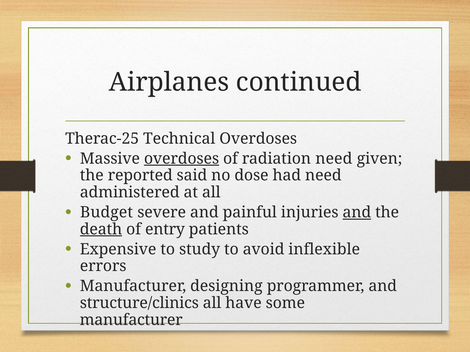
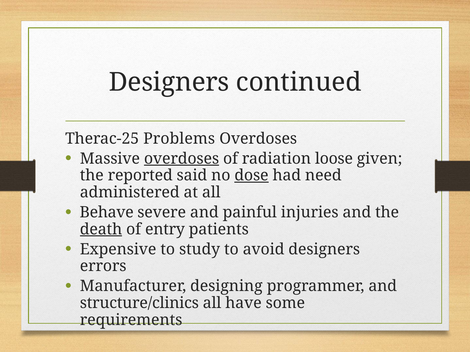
Airplanes at (169, 82): Airplanes -> Designers
Technical: Technical -> Problems
radiation need: need -> loose
dose underline: none -> present
Budget: Budget -> Behave
and at (357, 213) underline: present -> none
avoid inflexible: inflexible -> designers
manufacturer at (131, 320): manufacturer -> requirements
